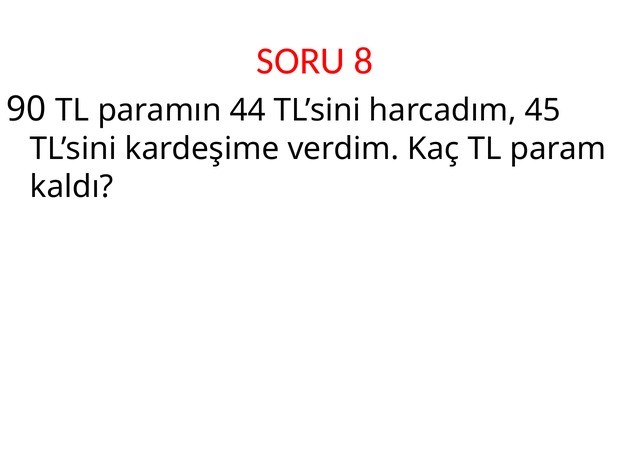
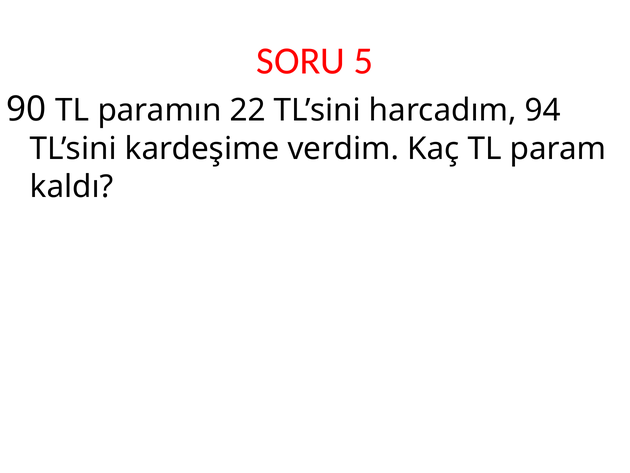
8: 8 -> 5
44: 44 -> 22
45: 45 -> 94
